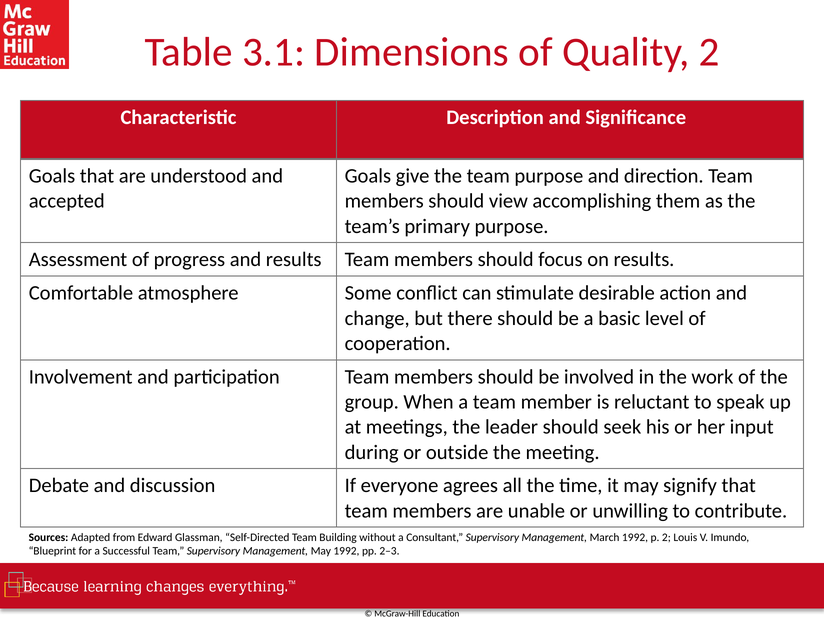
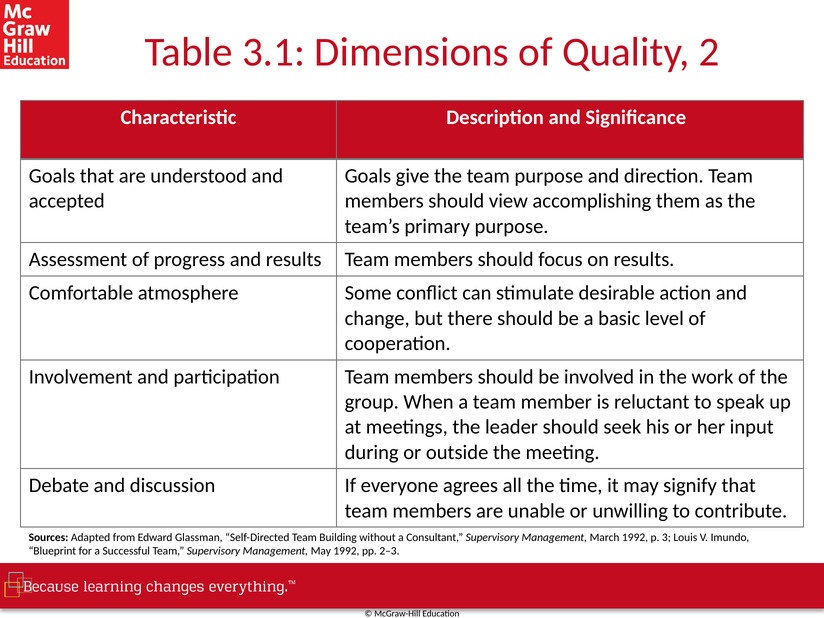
p 2: 2 -> 3
